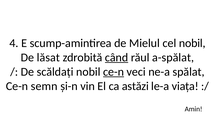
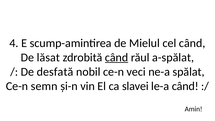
cel nobil: nobil -> când
scăldați: scăldați -> desfată
ce-n at (114, 72) underline: present -> none
astăzi: astăzi -> slavei
le-a viața: viața -> când
